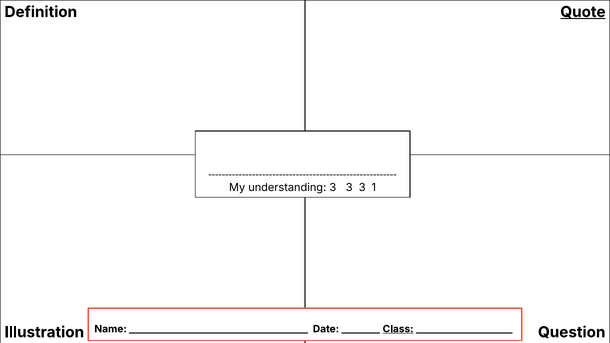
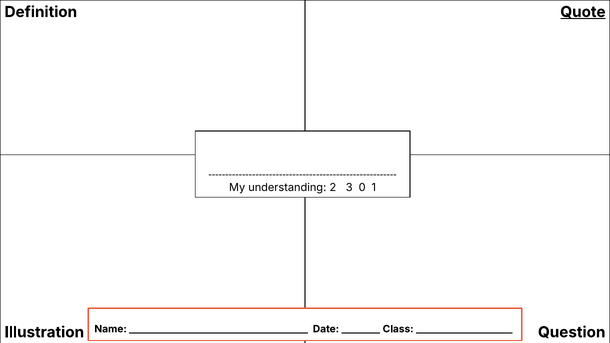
understanding 3: 3 -> 2
3 at (362, 188): 3 -> 0
Class underline: present -> none
